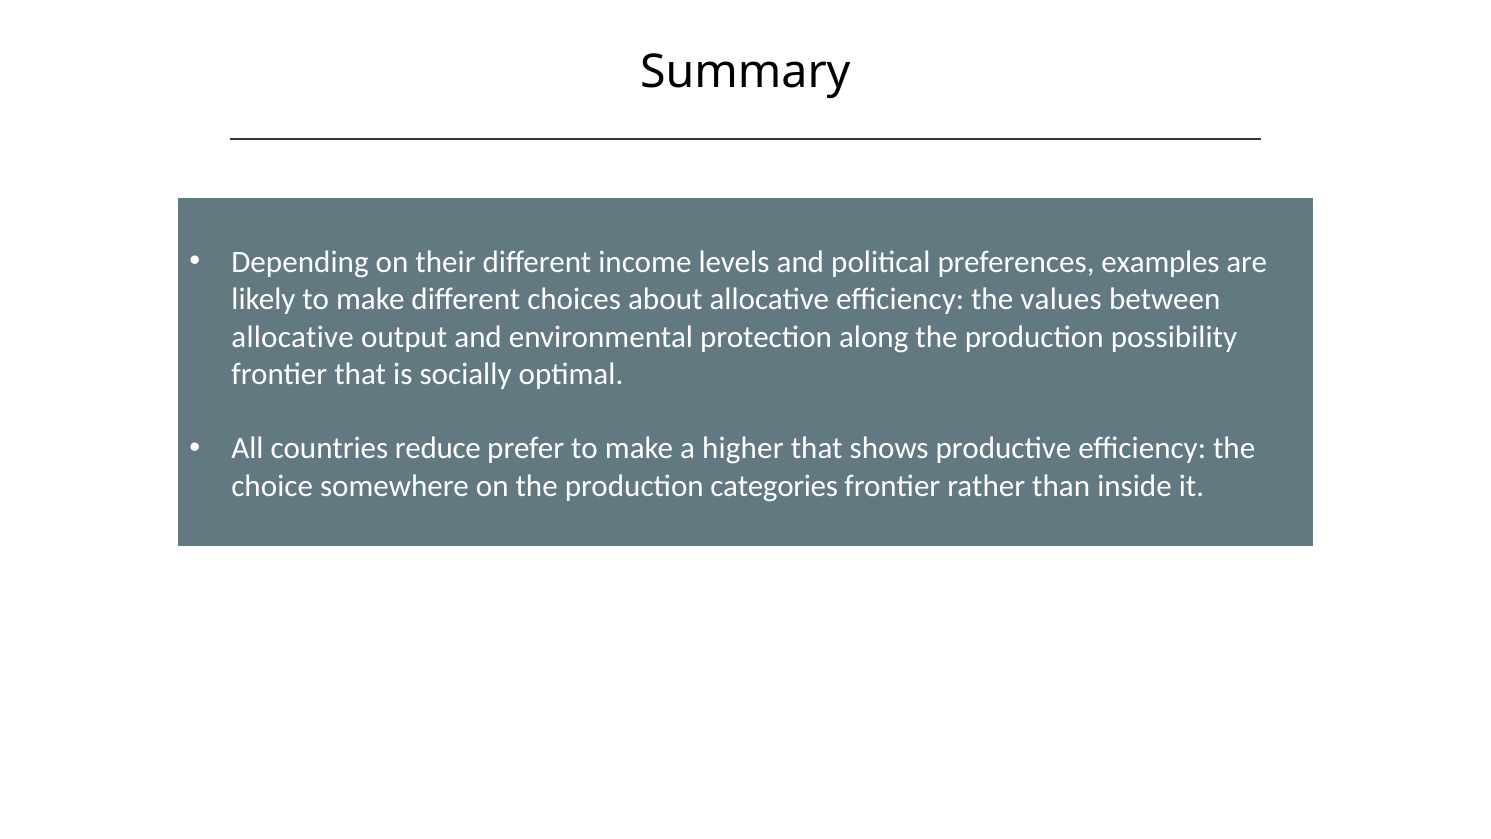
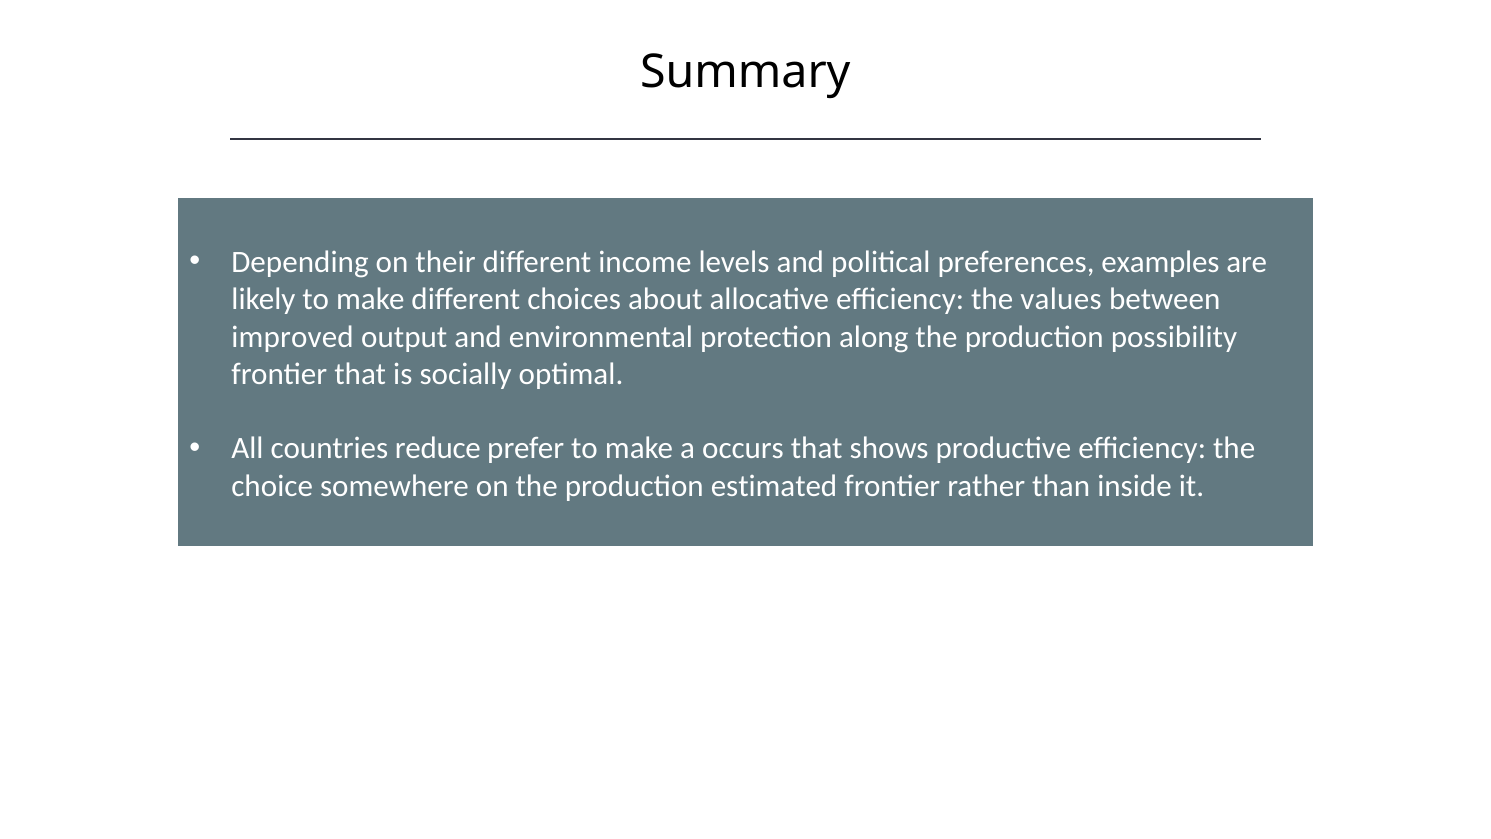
allocative at (293, 337): allocative -> improved
higher: higher -> occurs
categories: categories -> estimated
